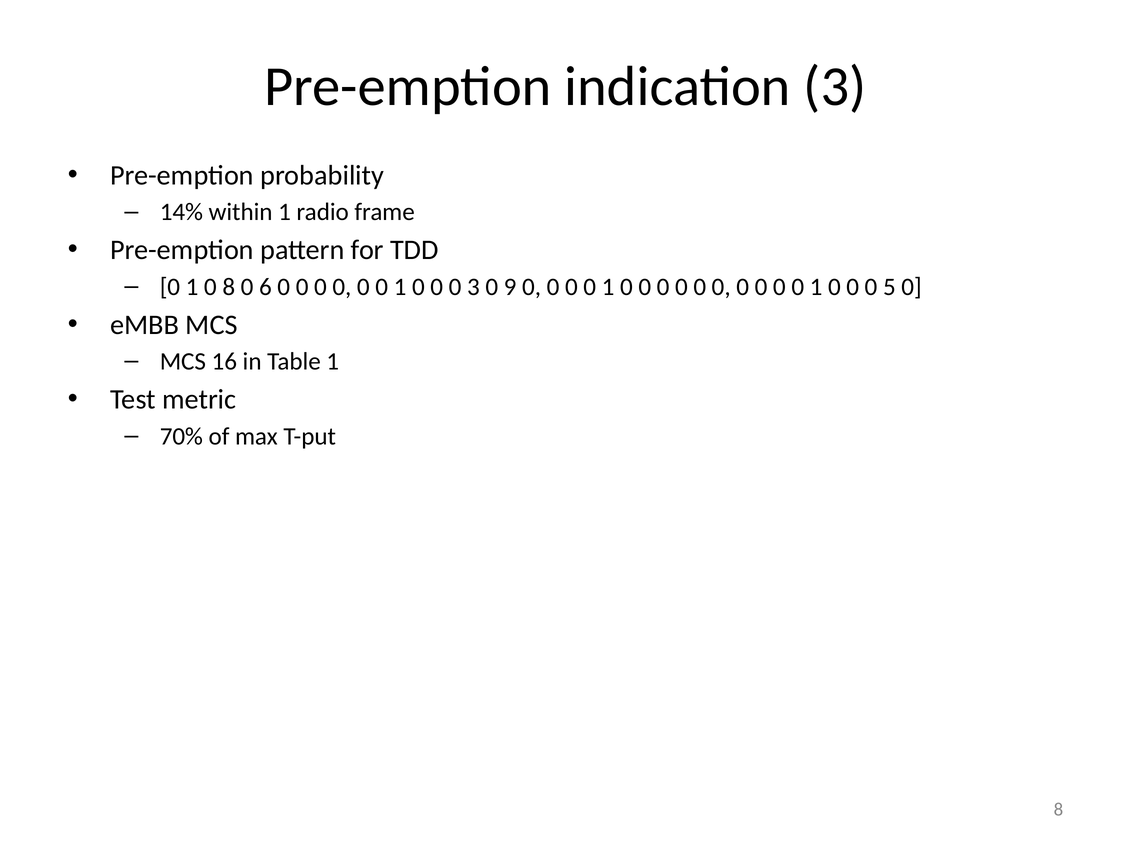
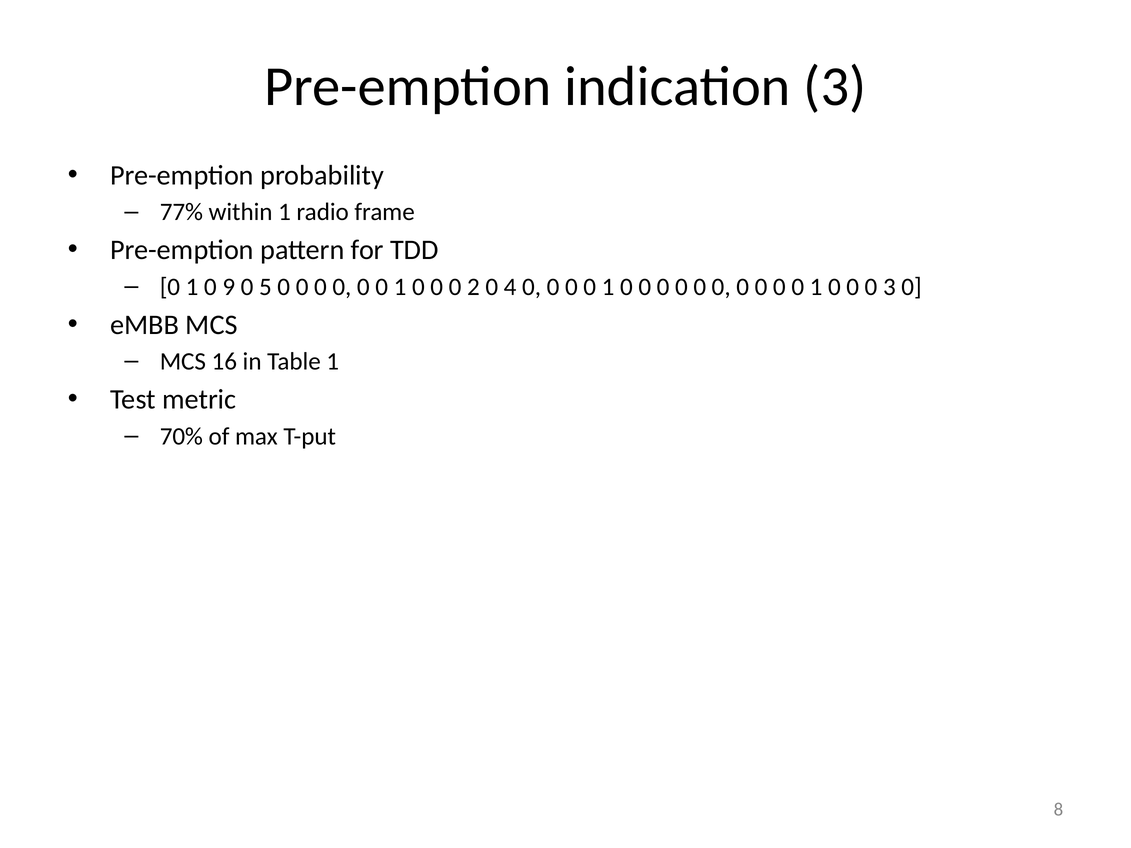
14%: 14% -> 77%
0 8: 8 -> 9
6: 6 -> 5
0 3: 3 -> 2
9: 9 -> 4
0 5: 5 -> 3
